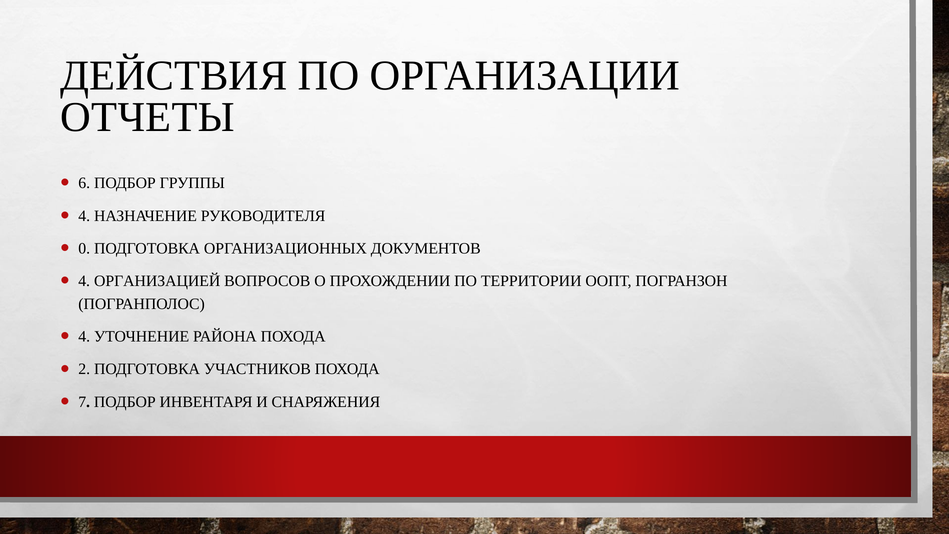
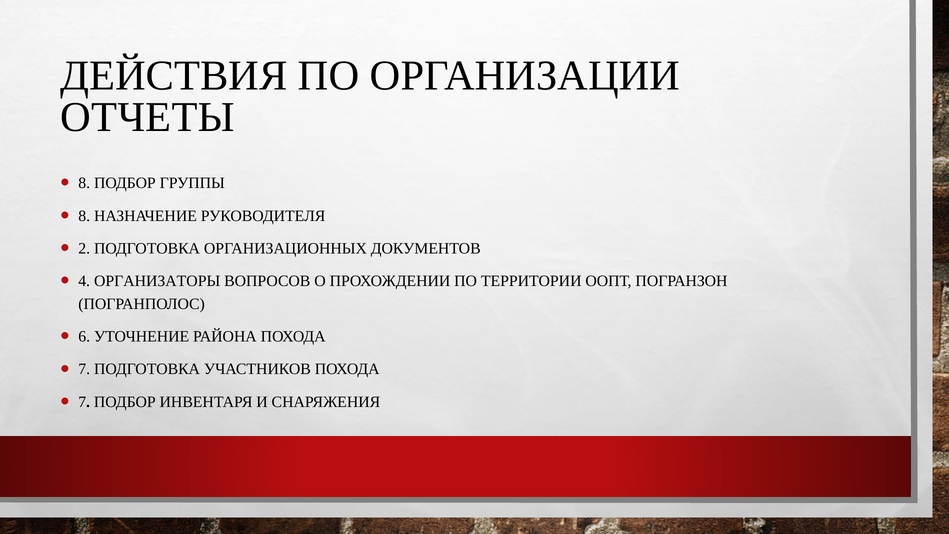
6 at (84, 183): 6 -> 8
4 at (84, 216): 4 -> 8
0: 0 -> 2
ОРГАНИЗАЦИЕЙ: ОРГАНИЗАЦИЕЙ -> ОРГАНИЗАТОРЫ
4 at (84, 336): 4 -> 6
2 at (84, 369): 2 -> 7
